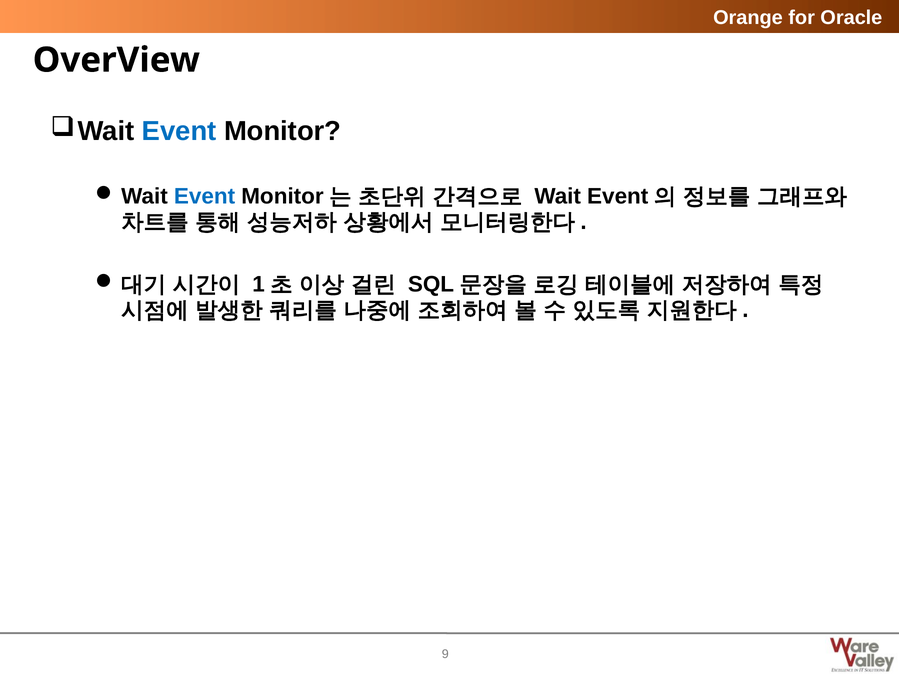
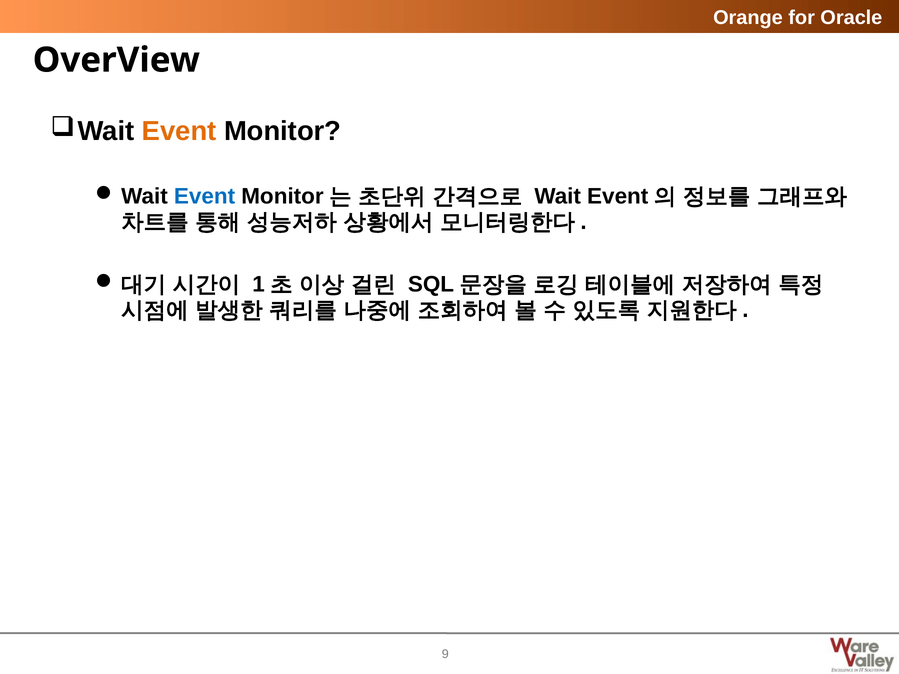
Event at (179, 131) colour: blue -> orange
